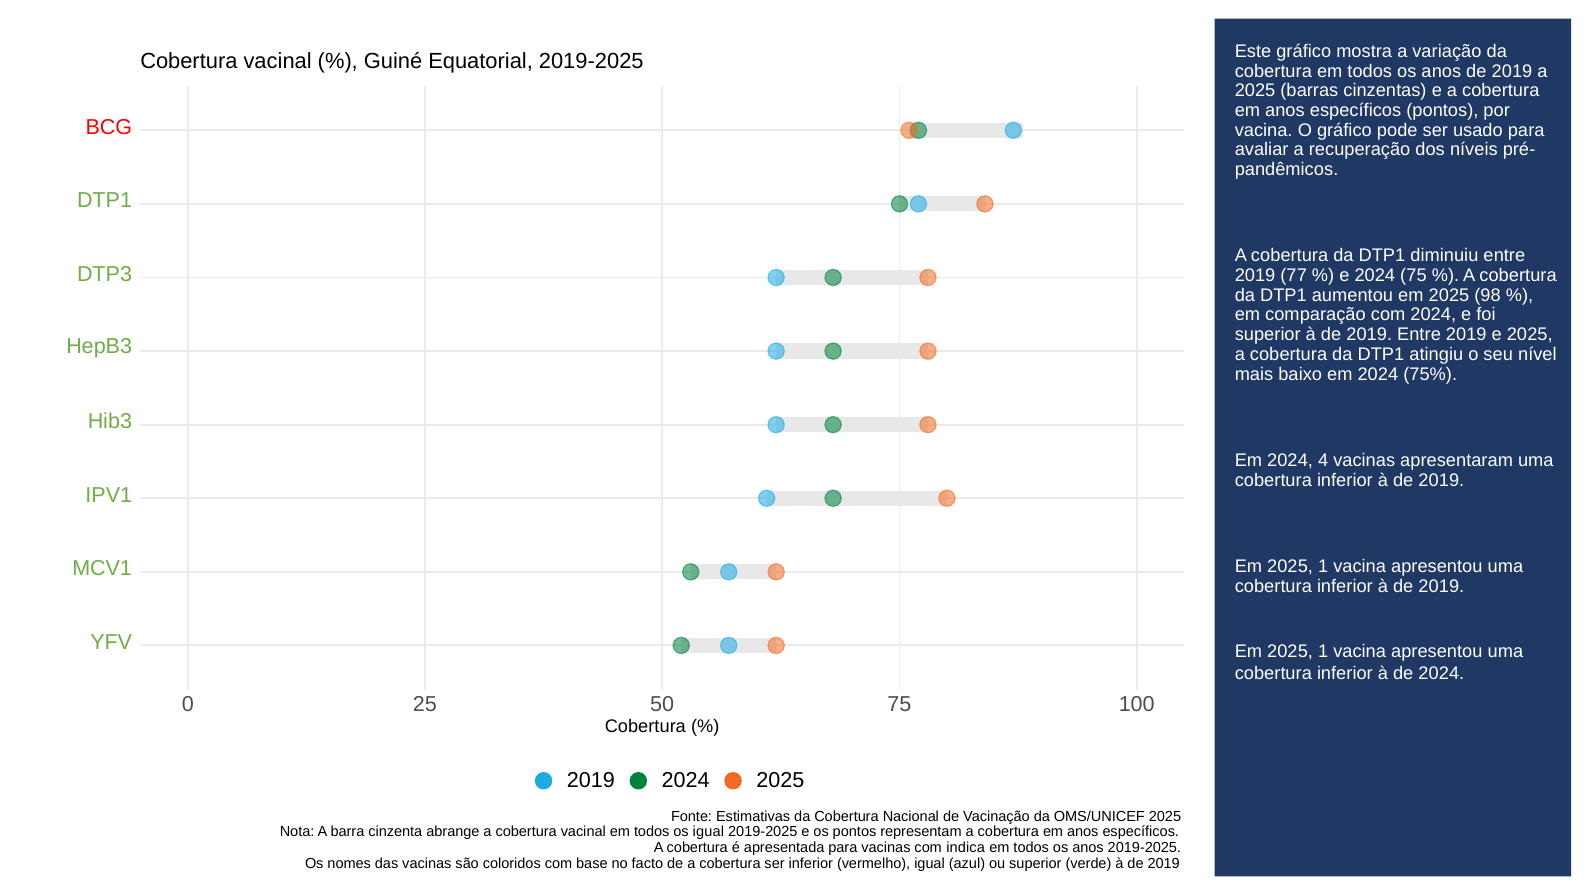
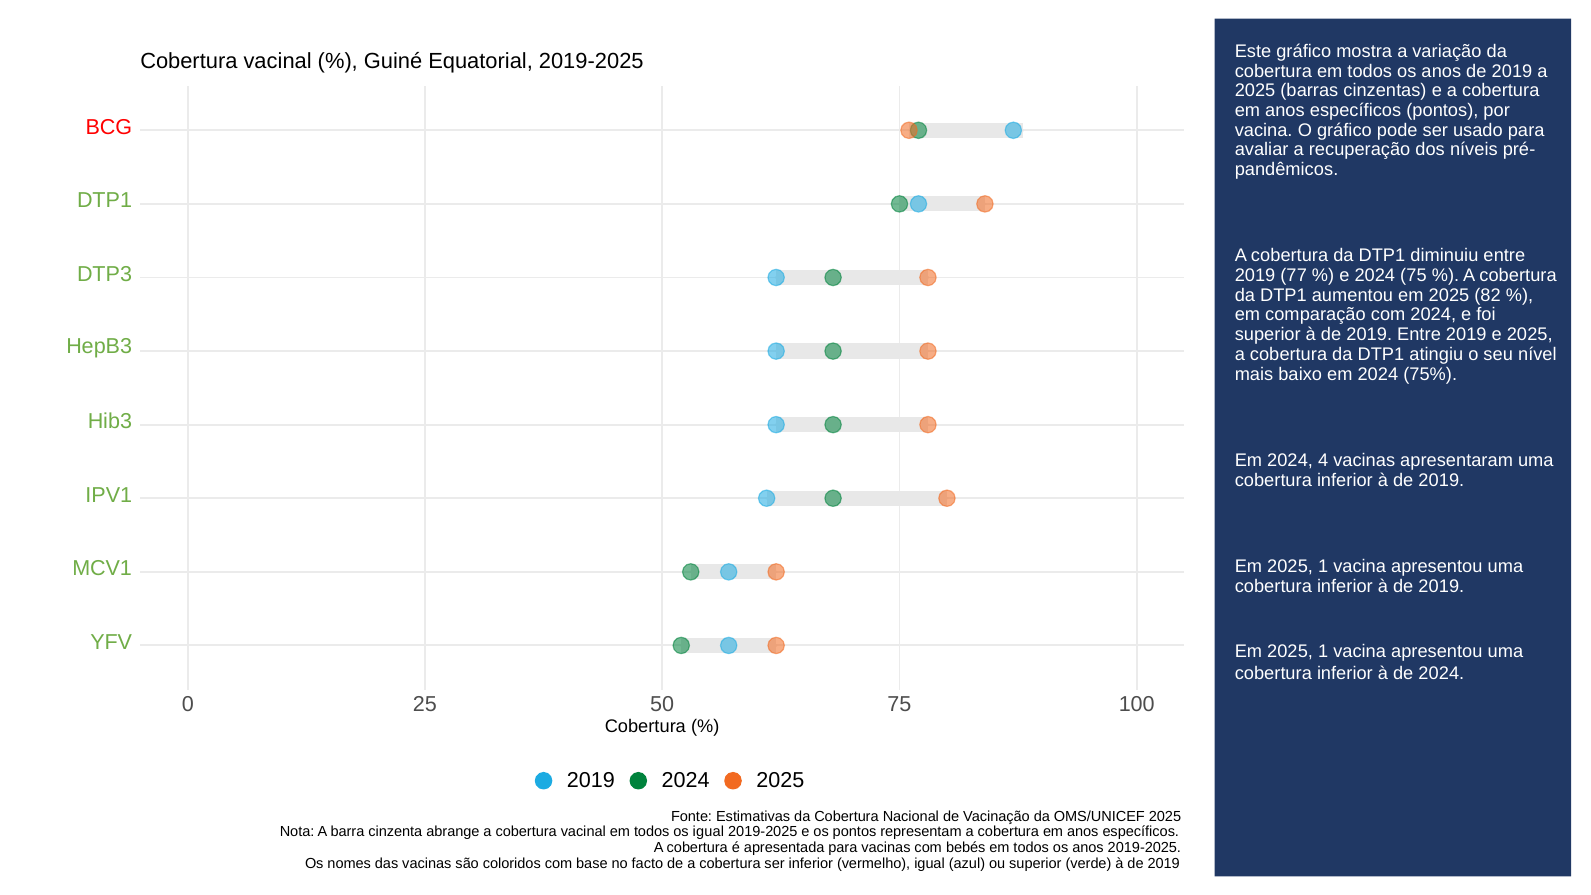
98: 98 -> 82
indica: indica -> bebés
